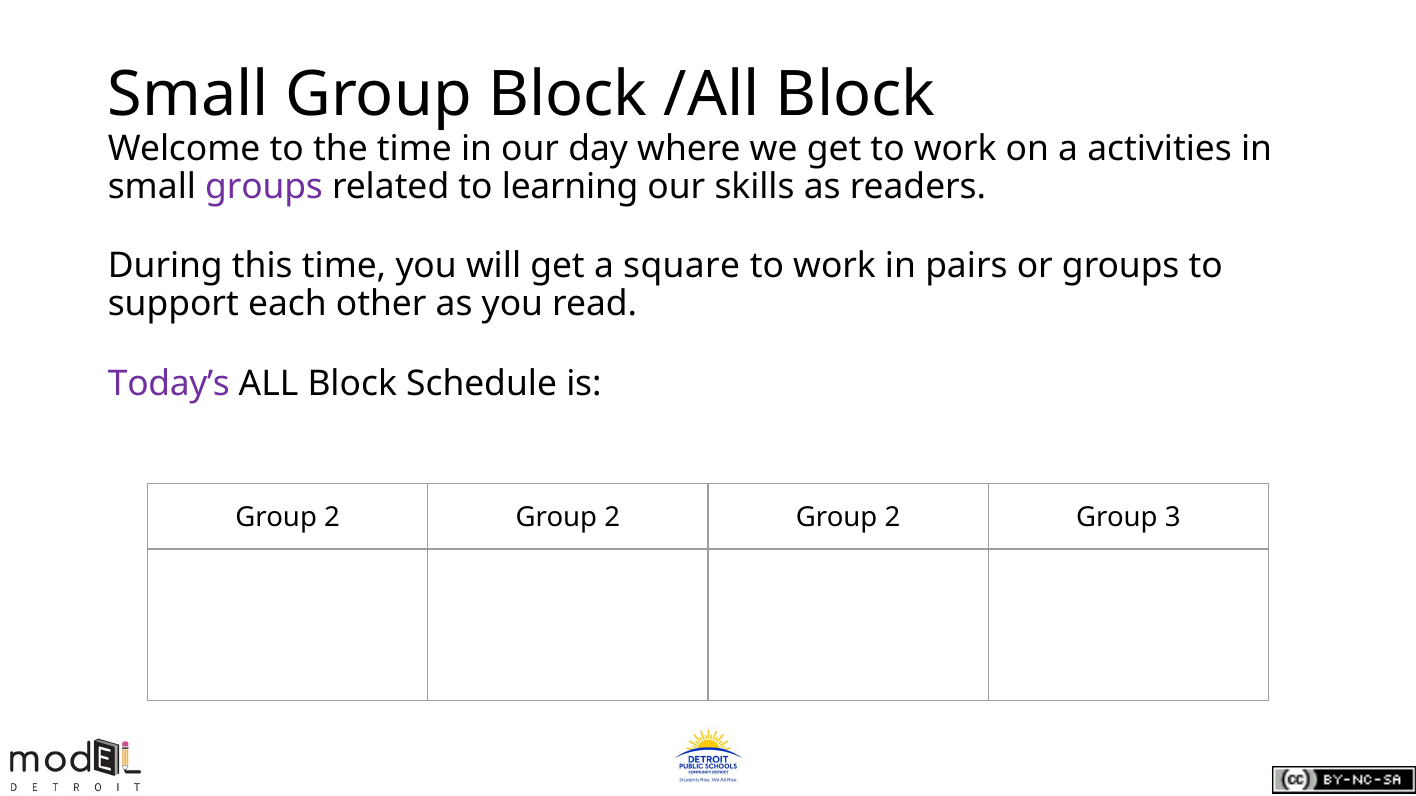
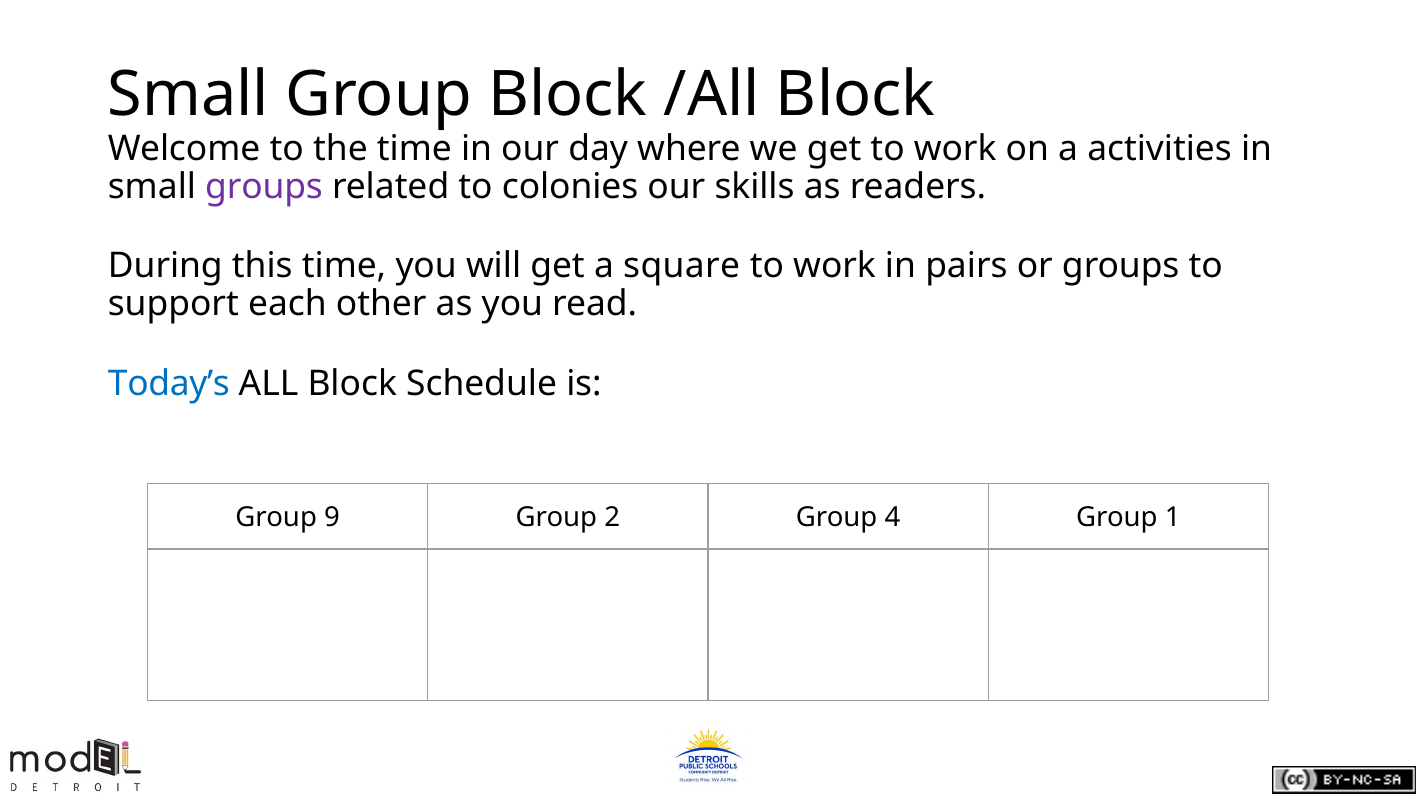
learning: learning -> colonies
Today’s colour: purple -> blue
2 at (332, 518): 2 -> 9
2 at (892, 518): 2 -> 4
3: 3 -> 1
